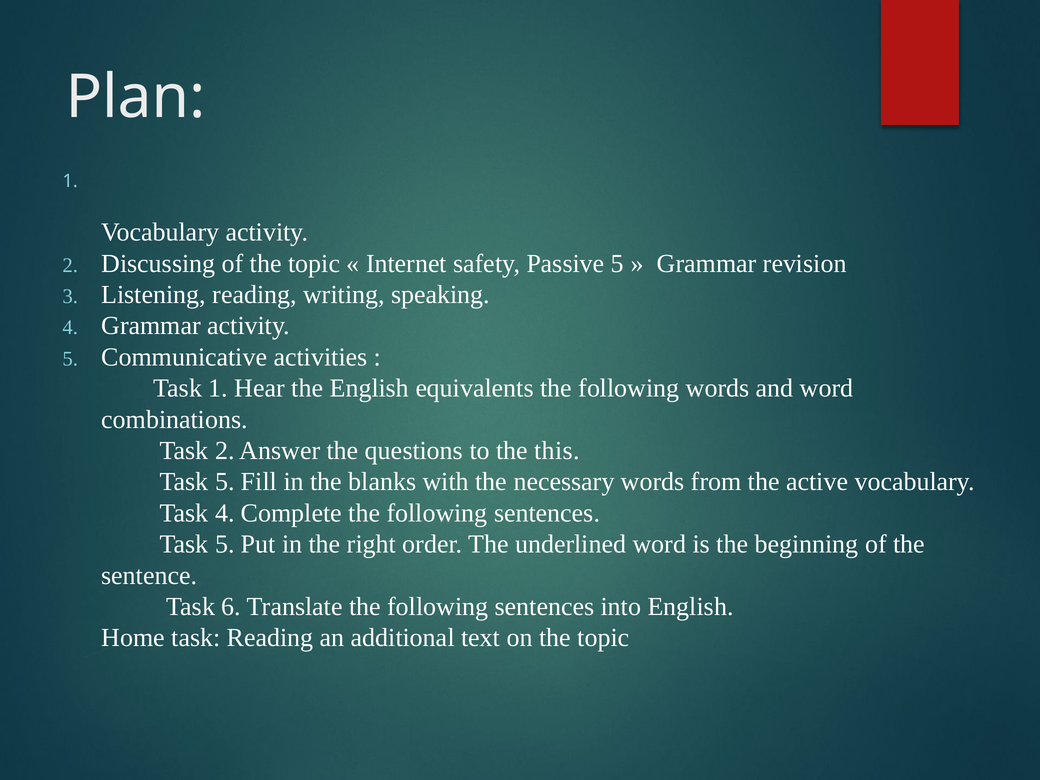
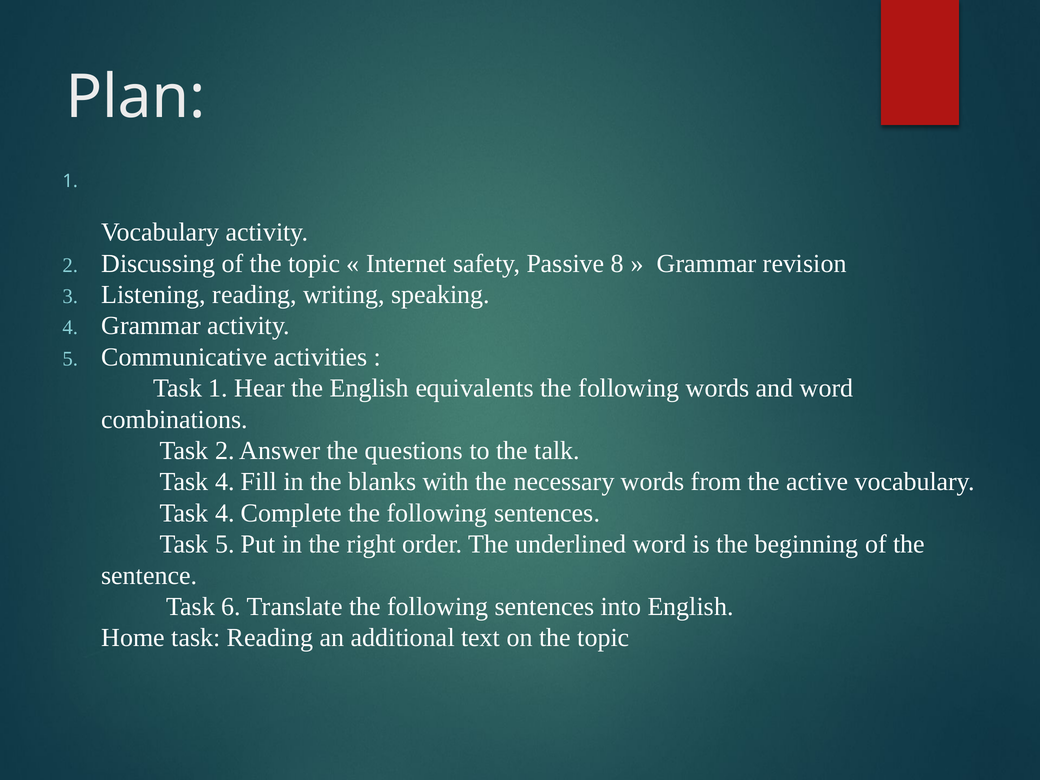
Passive 5: 5 -> 8
this: this -> talk
5 at (225, 482): 5 -> 4
